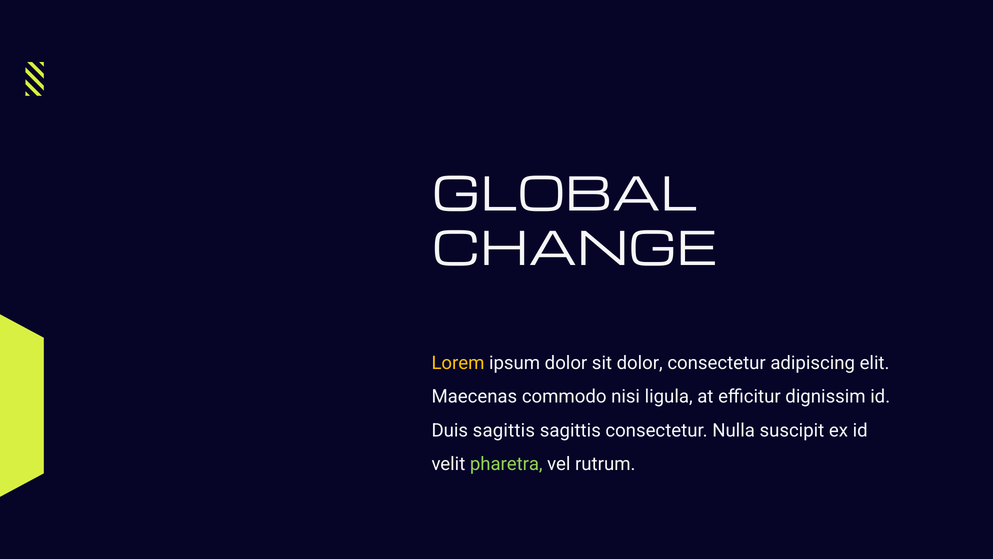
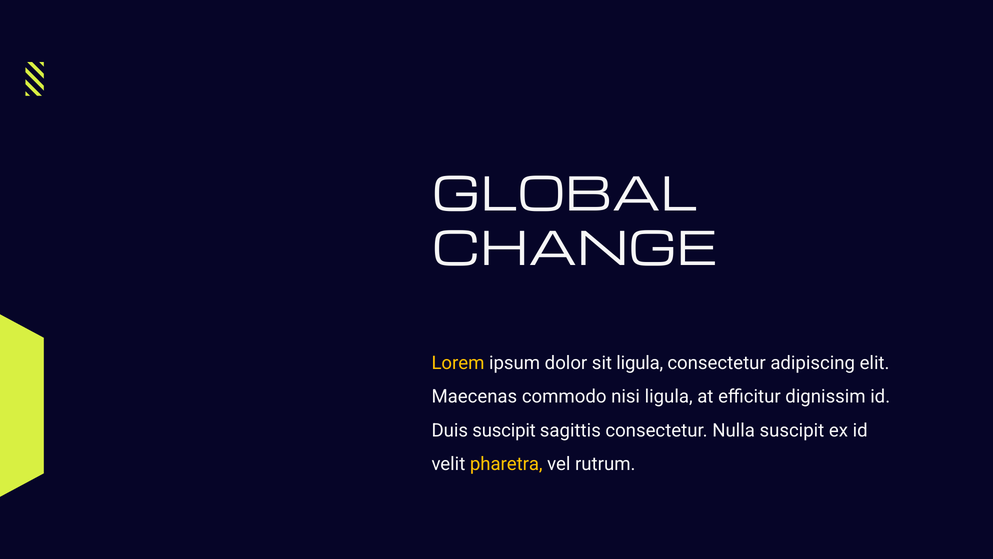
sit dolor: dolor -> ligula
Duis sagittis: sagittis -> suscipit
pharetra colour: light green -> yellow
